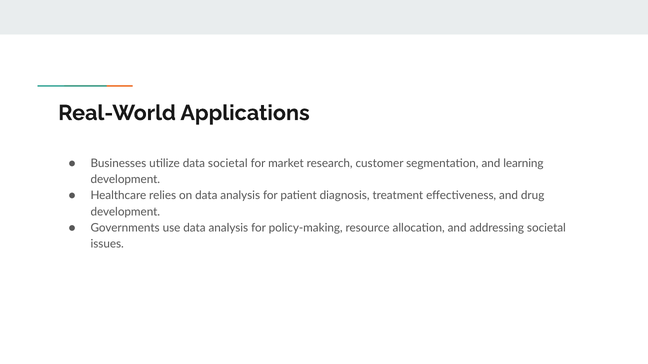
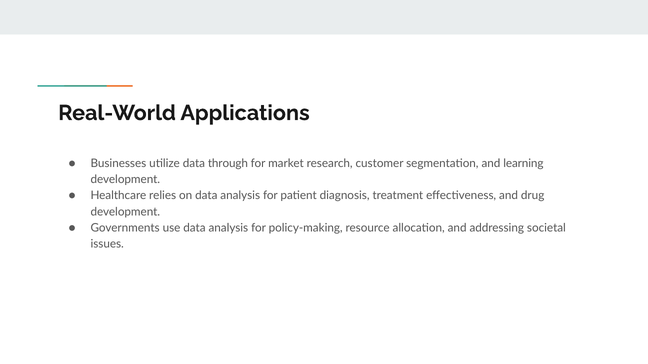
data societal: societal -> through
